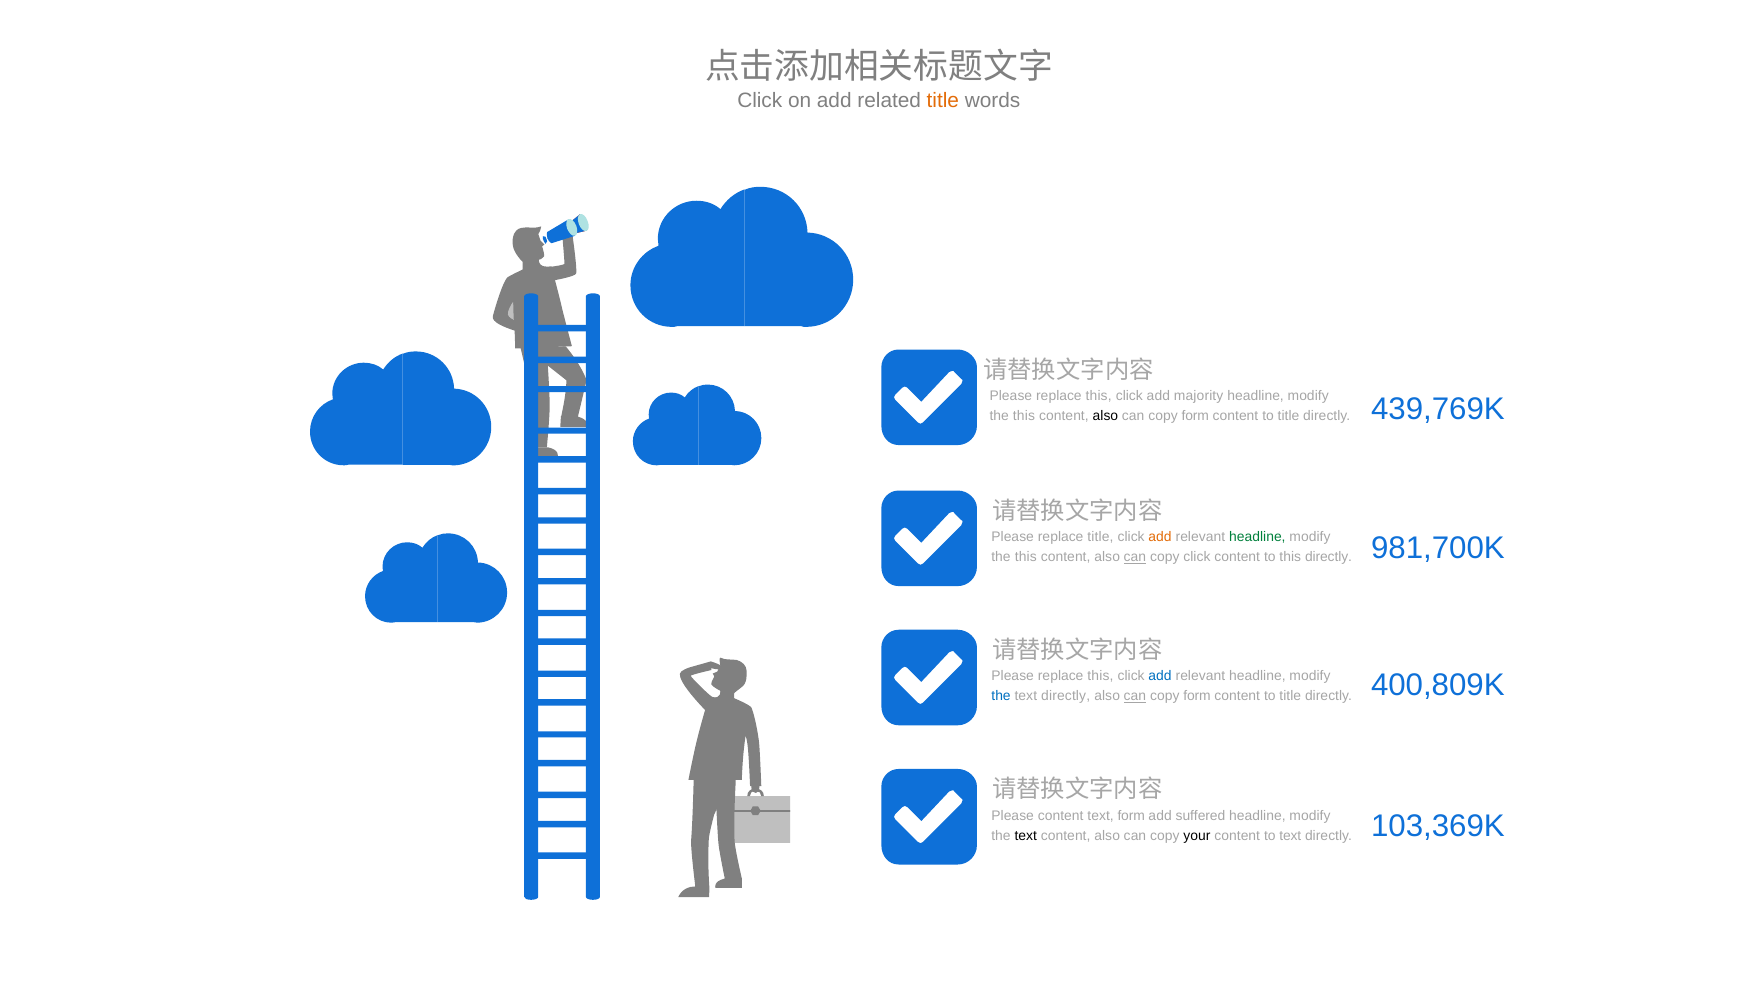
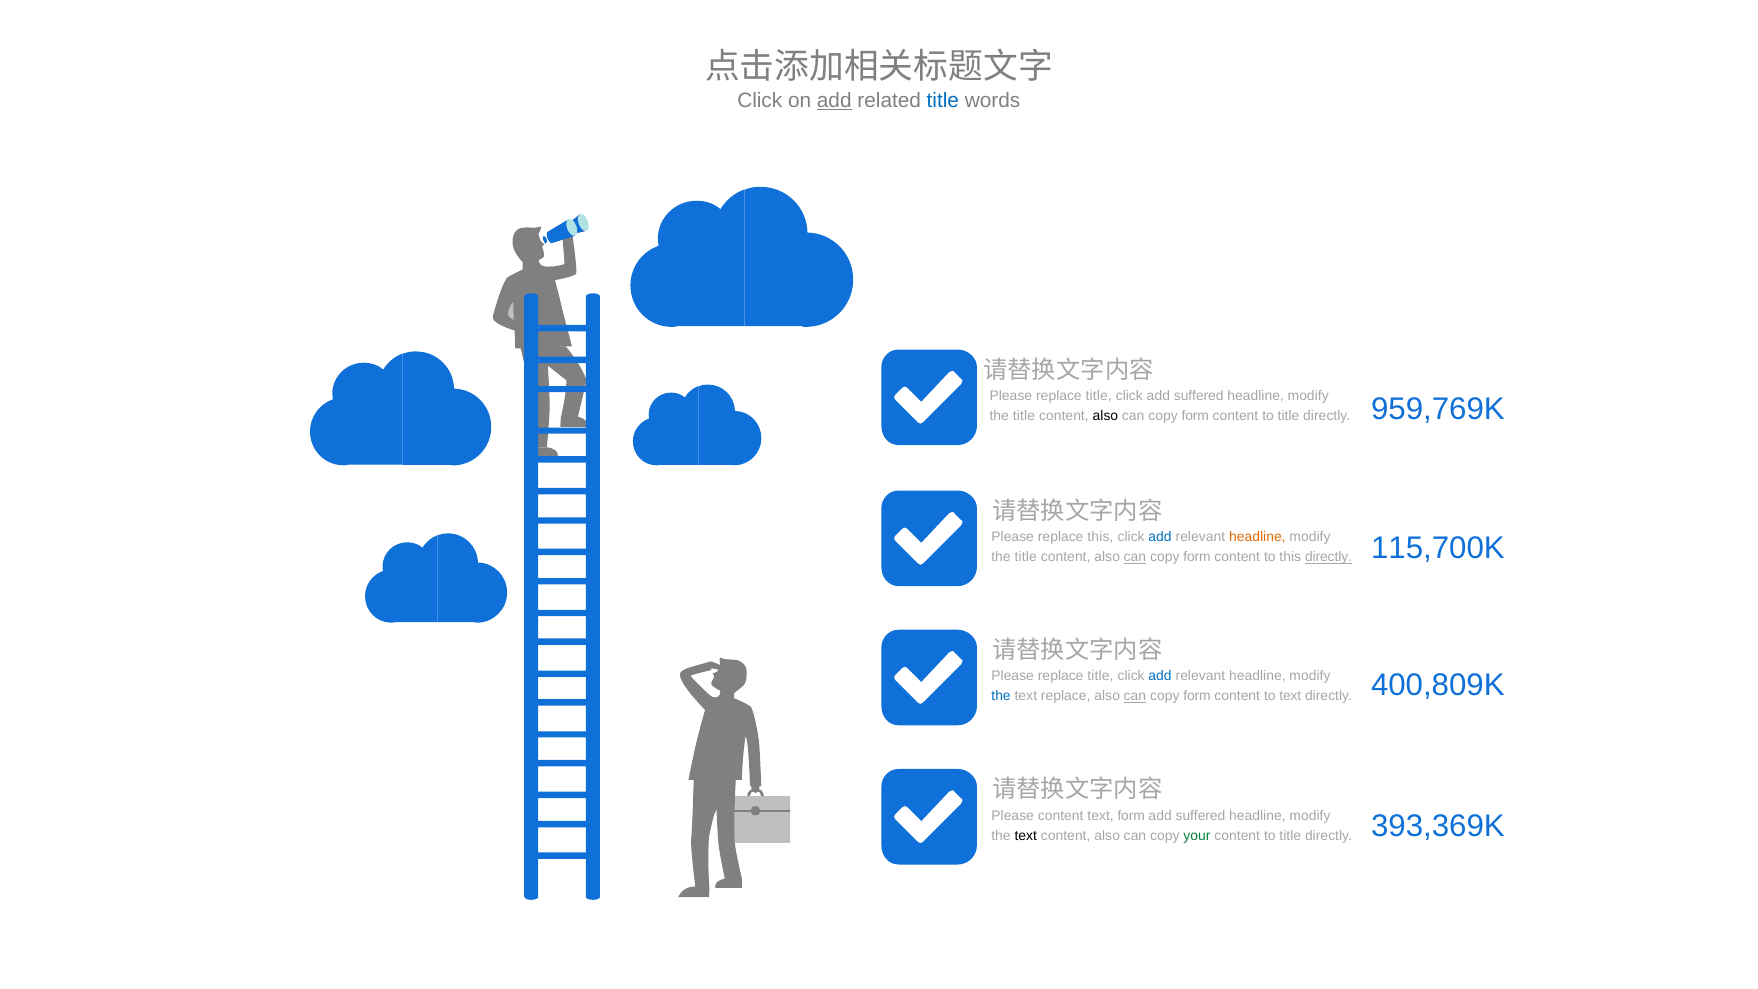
add at (834, 100) underline: none -> present
title at (943, 100) colour: orange -> blue
this at (1099, 396): this -> title
click add majority: majority -> suffered
this at (1024, 416): this -> title
439,769K: 439,769K -> 959,769K
replace title: title -> this
add at (1160, 537) colour: orange -> blue
headline at (1257, 537) colour: green -> orange
981,700K: 981,700K -> 115,700K
this at (1026, 557): this -> title
click at (1197, 557): click -> form
directly at (1328, 557) underline: none -> present
this at (1100, 676): this -> title
directly at (1066, 696): directly -> replace
title at (1290, 696): title -> text
103,369K: 103,369K -> 393,369K
your colour: black -> green
text at (1290, 835): text -> title
